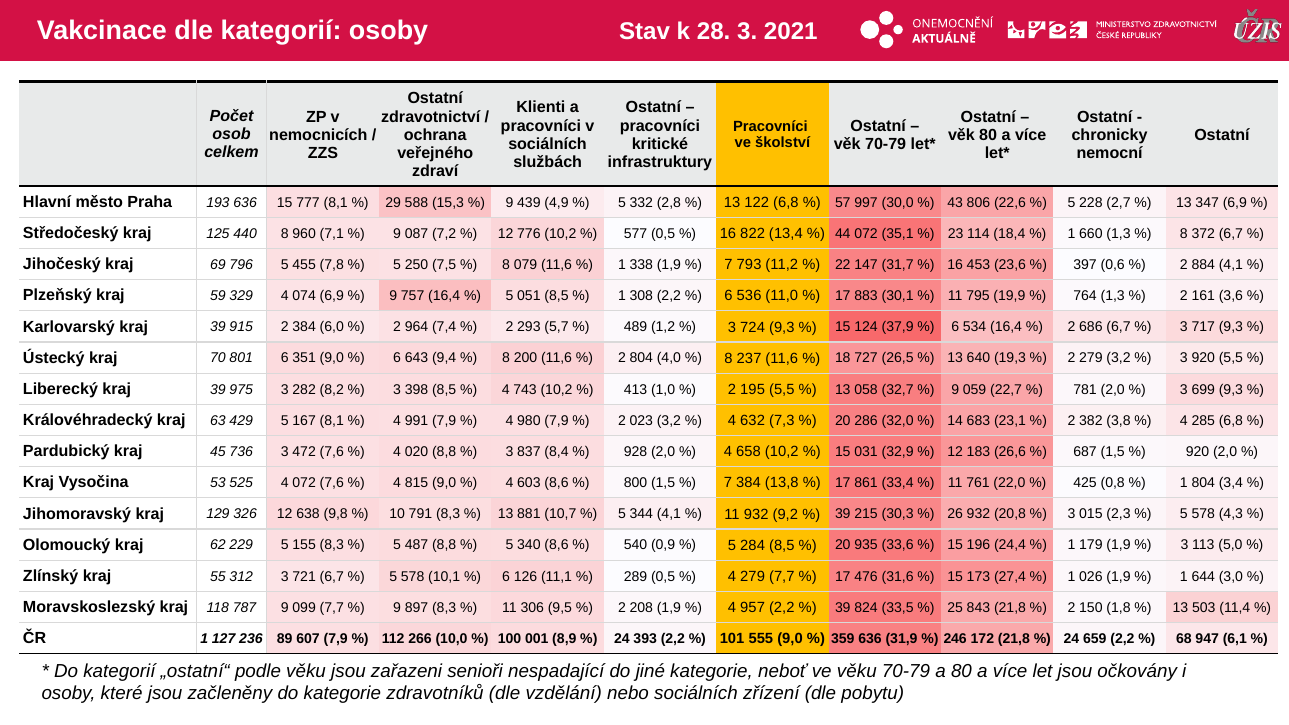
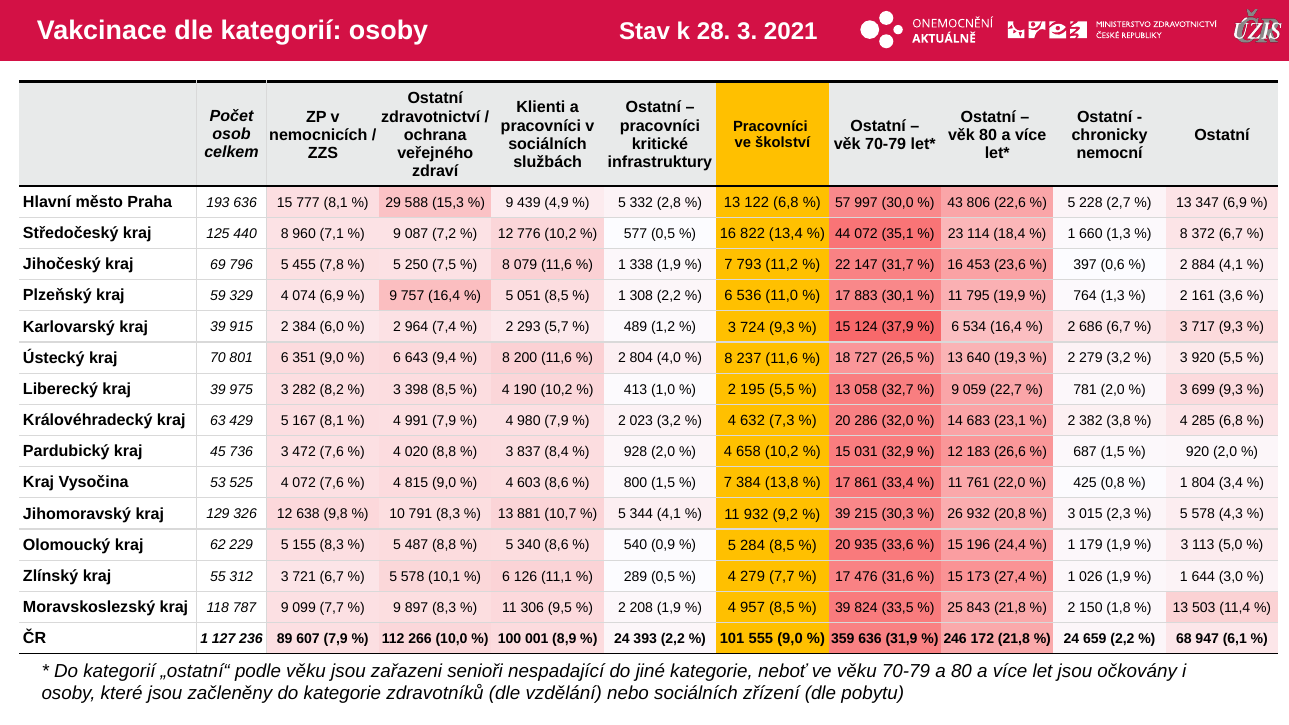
743: 743 -> 190
957 2,2: 2,2 -> 8,5
